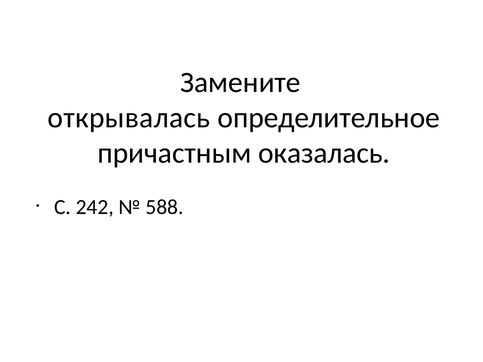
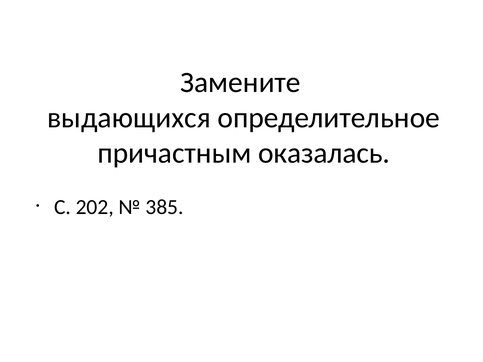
открывалась: открывалась -> выдающихся
242: 242 -> 202
588: 588 -> 385
